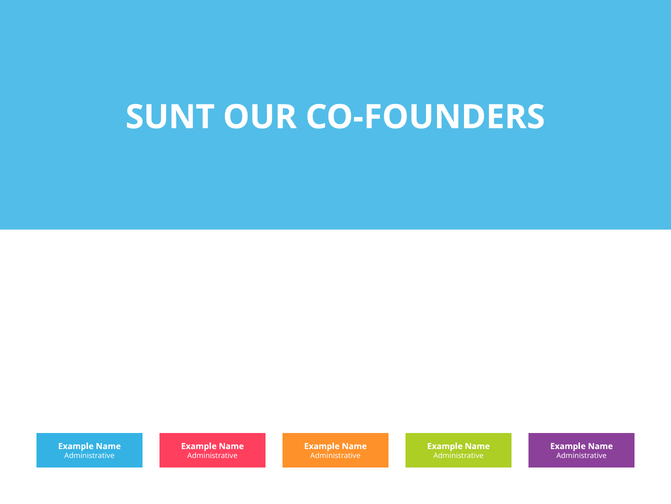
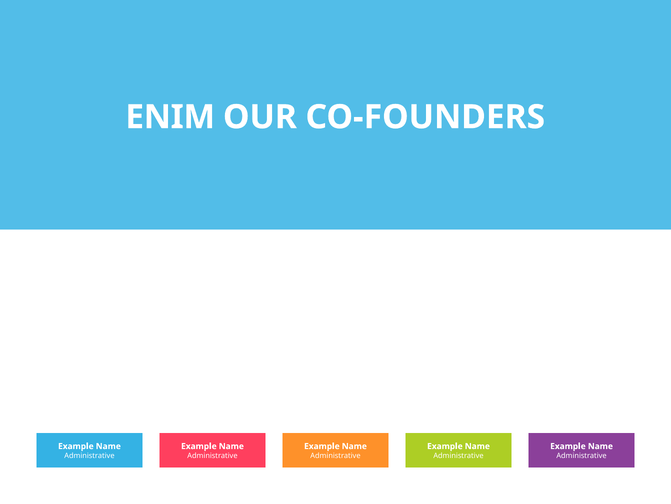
SUNT: SUNT -> ENIM
